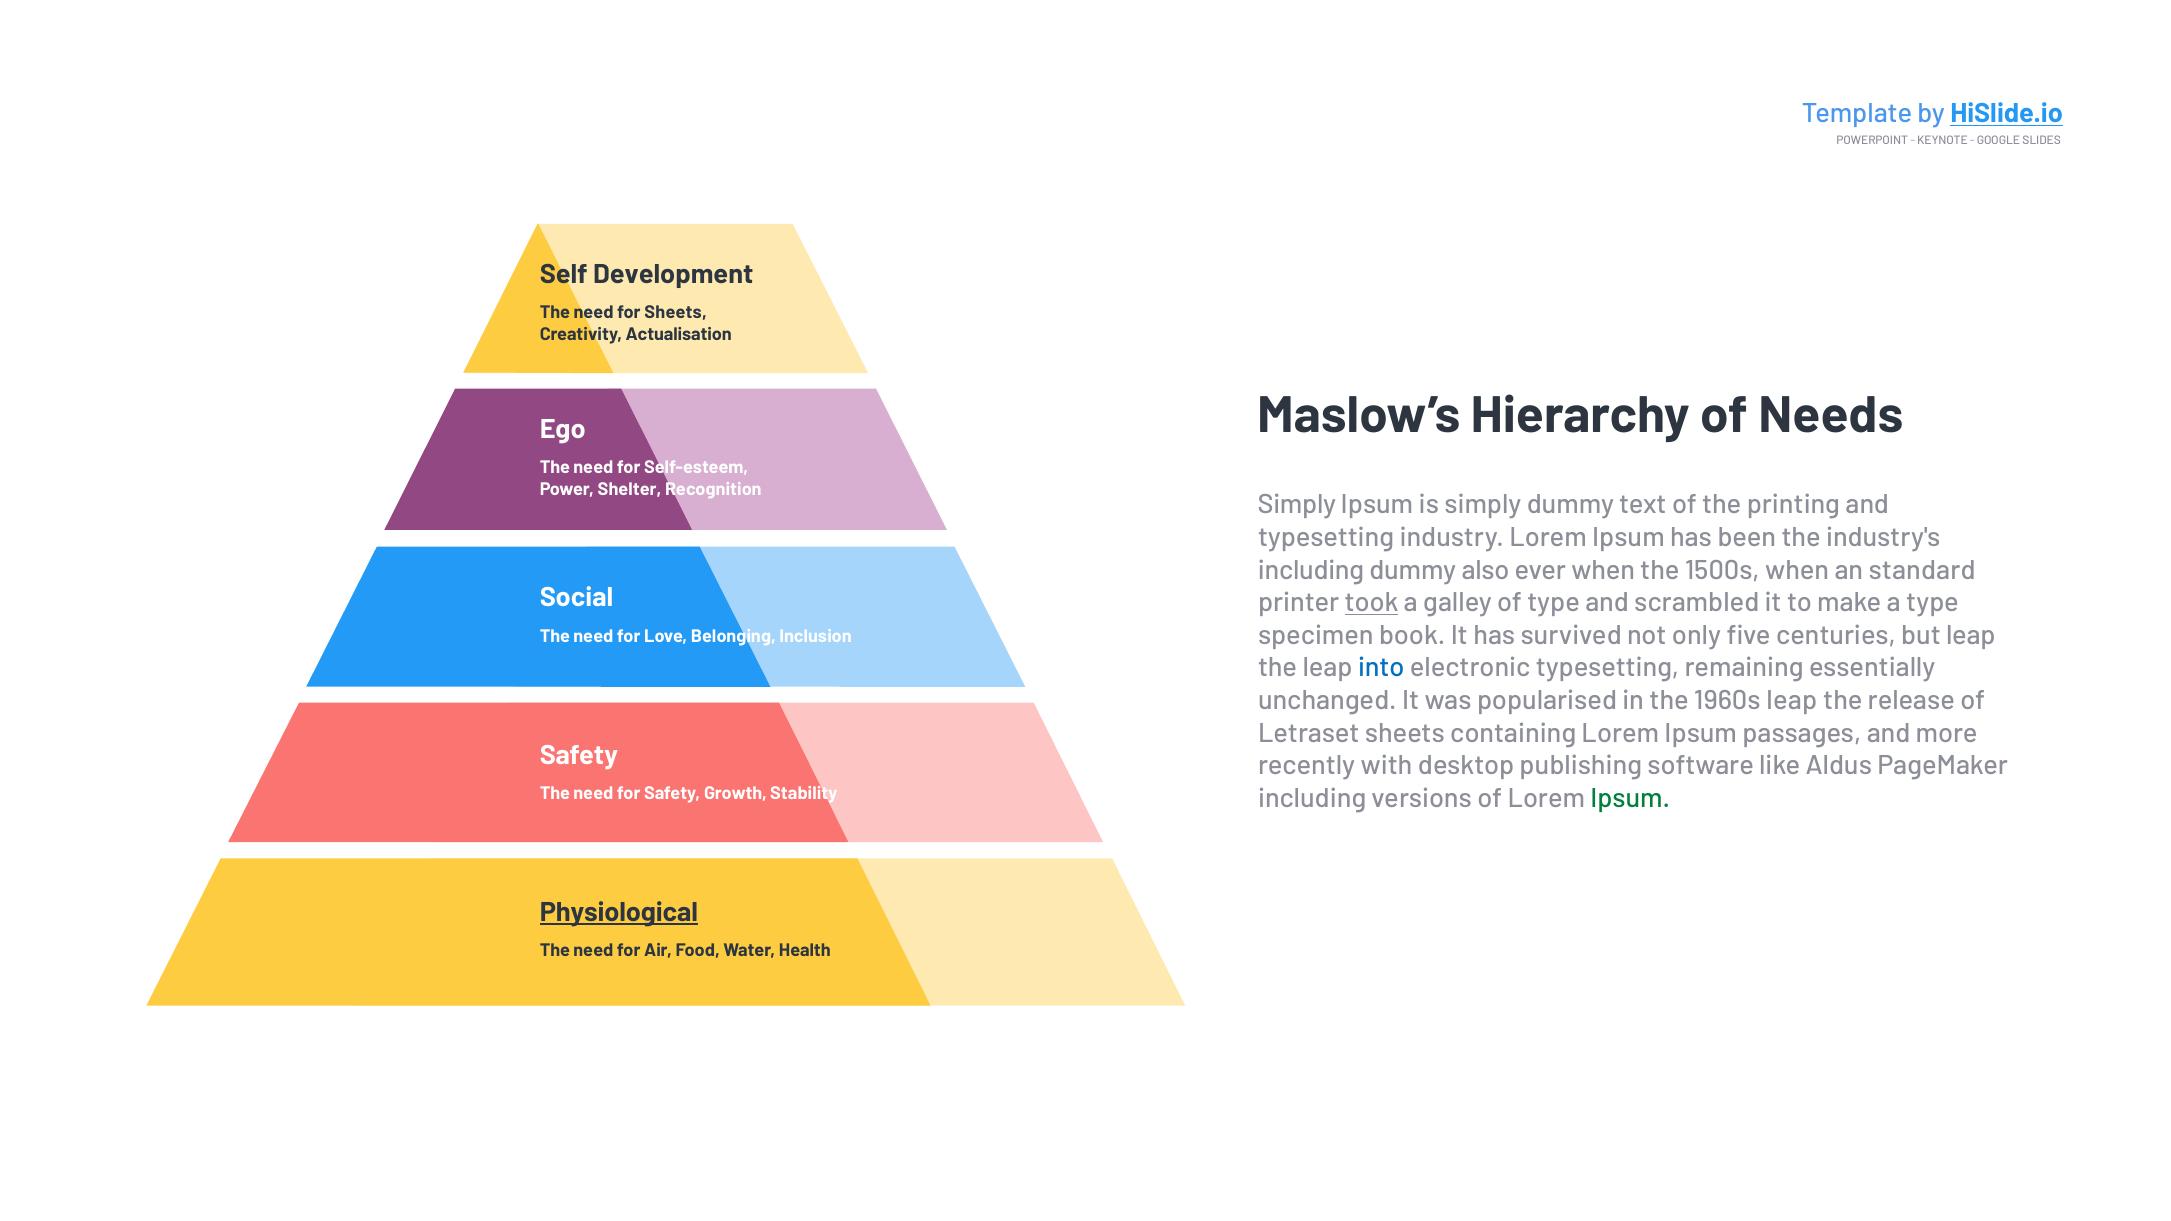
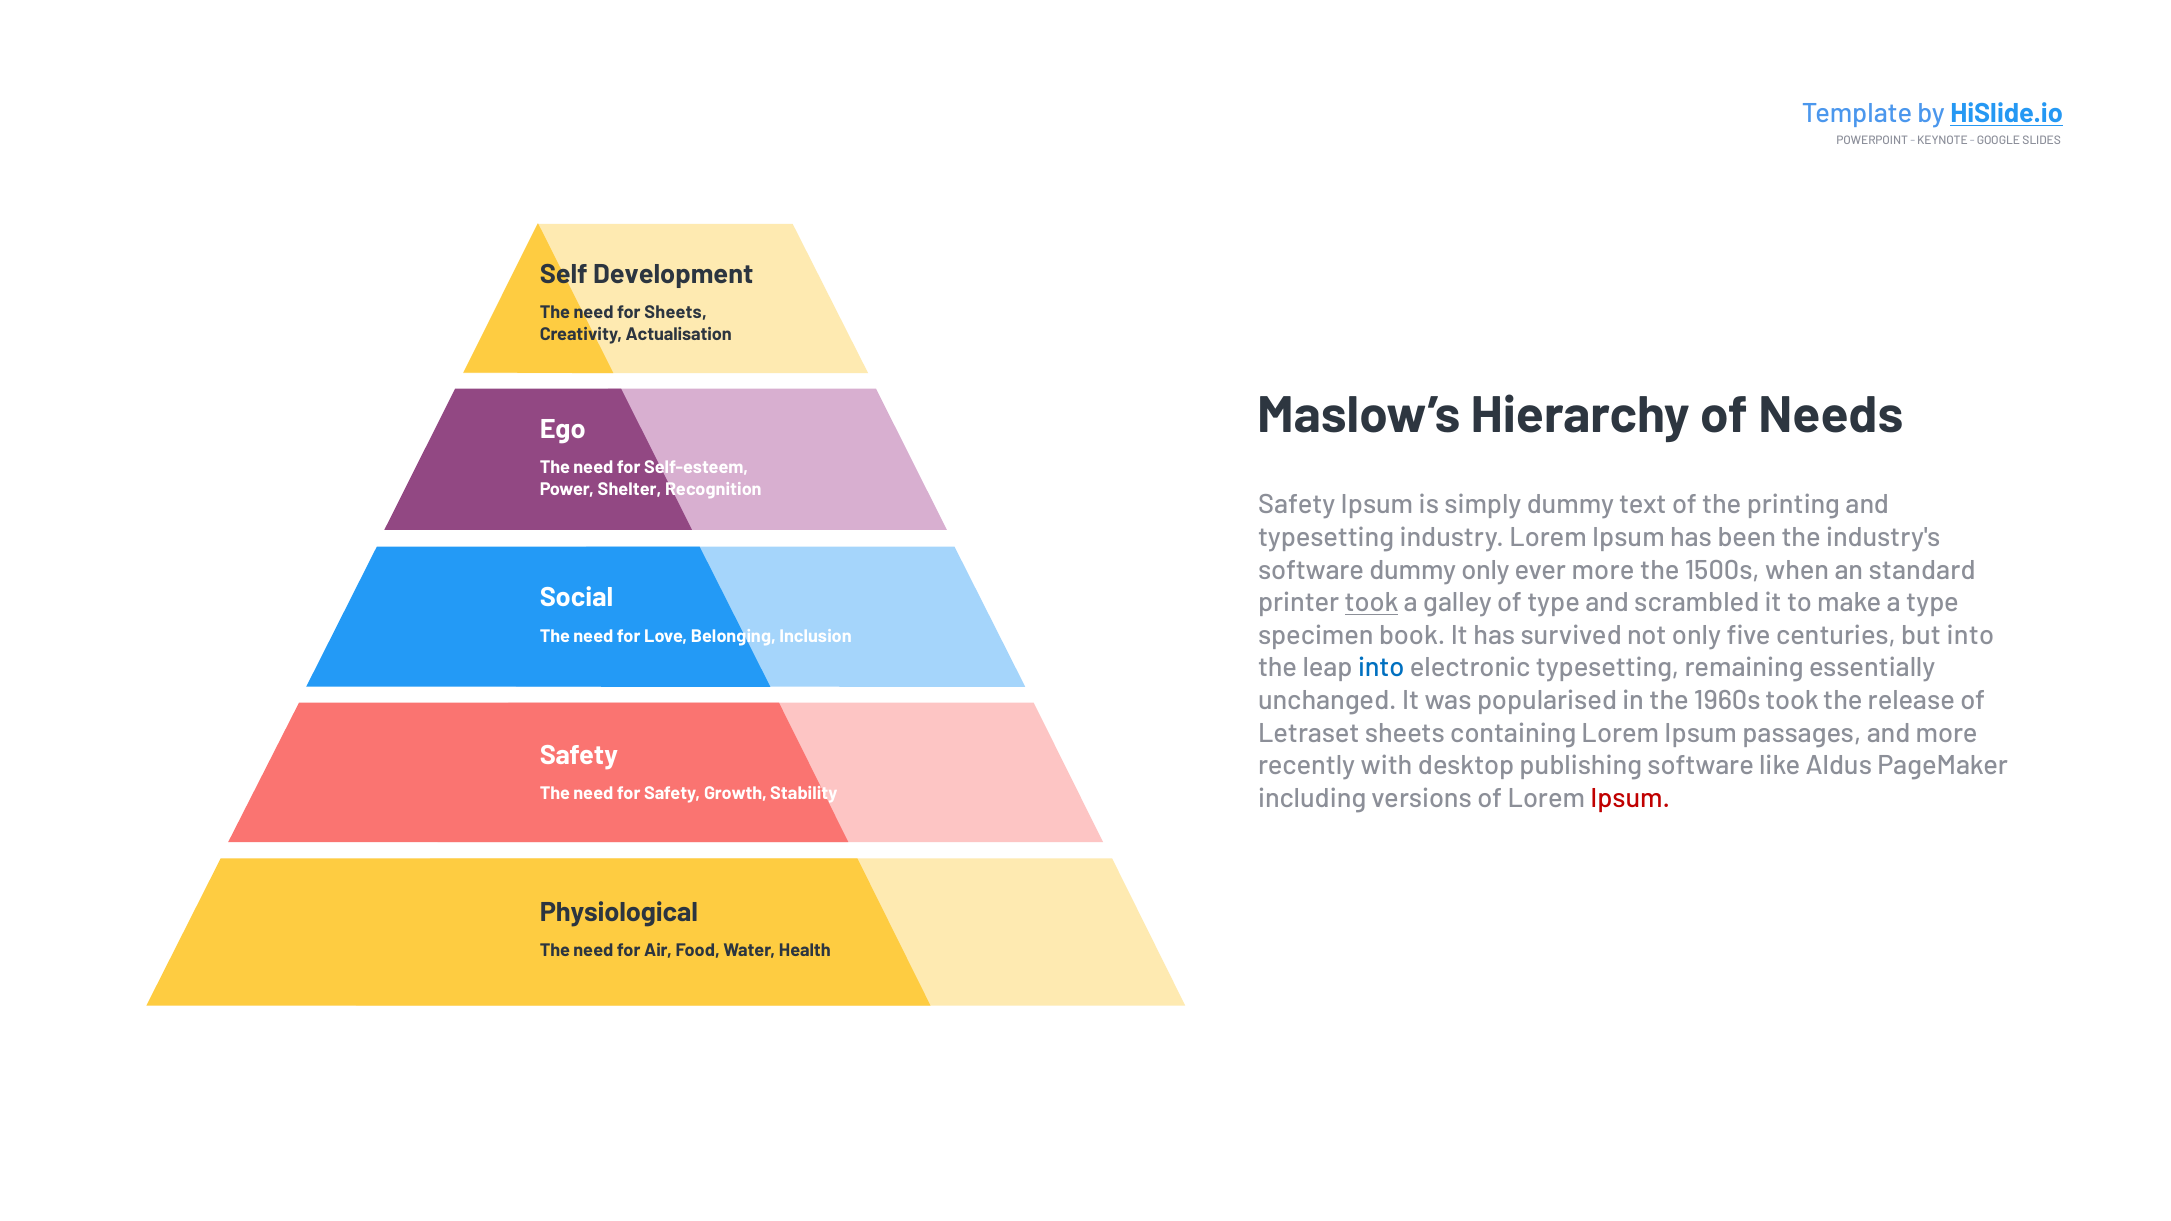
Simply at (1297, 505): Simply -> Safety
including at (1311, 570): including -> software
dummy also: also -> only
ever when: when -> more
but leap: leap -> into
1960s leap: leap -> took
Ipsum at (1630, 799) colour: green -> red
Physiological underline: present -> none
